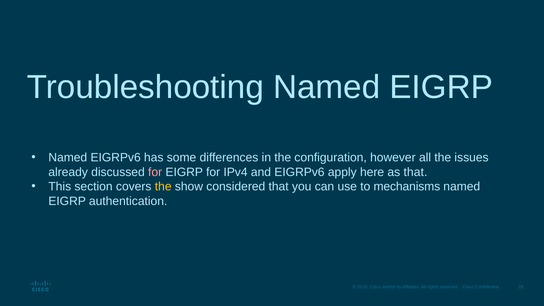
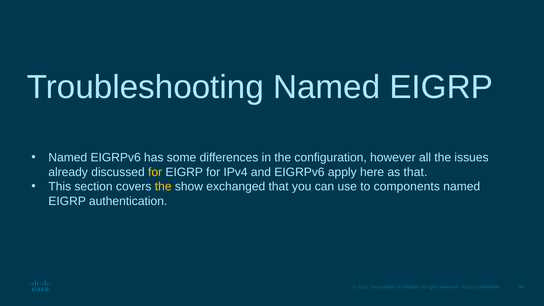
for at (155, 172) colour: pink -> yellow
considered: considered -> exchanged
mechanisms: mechanisms -> components
